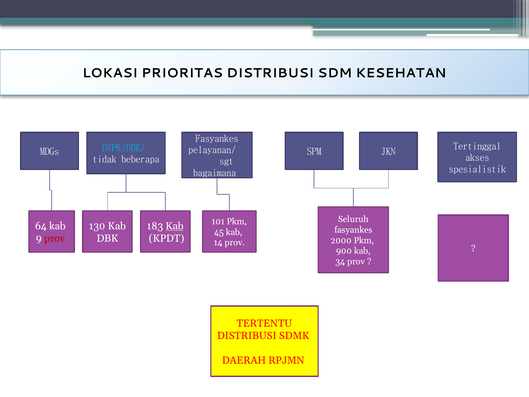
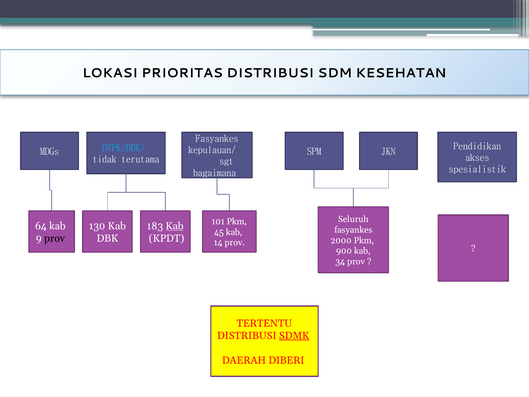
Tertinggal: Tertinggal -> Pendidikan
pelayanan/: pelayanan/ -> kepulauan/
beberapa: beberapa -> terutama
prov at (55, 238) colour: red -> black
SDMK underline: none -> present
RPJMN: RPJMN -> DIBERI
